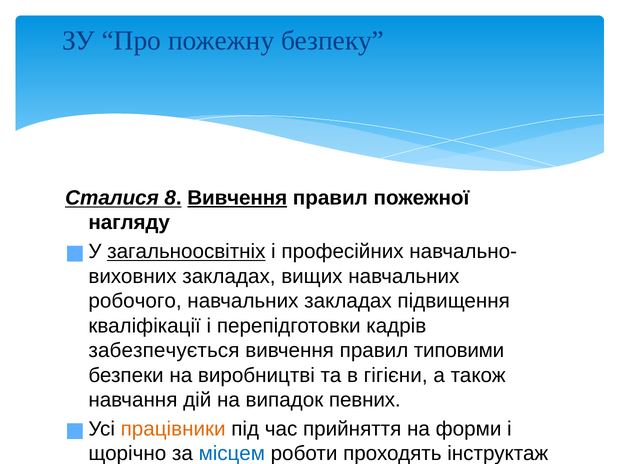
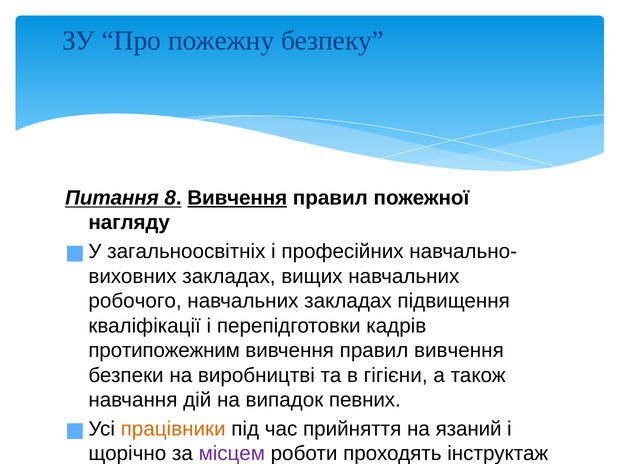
Сталися: Сталися -> Питання
загальноосвітніх underline: present -> none
забезпечується: забезпечується -> протипожежним
правил типовими: типовими -> вивчення
форми: форми -> язаний
місцем colour: blue -> purple
